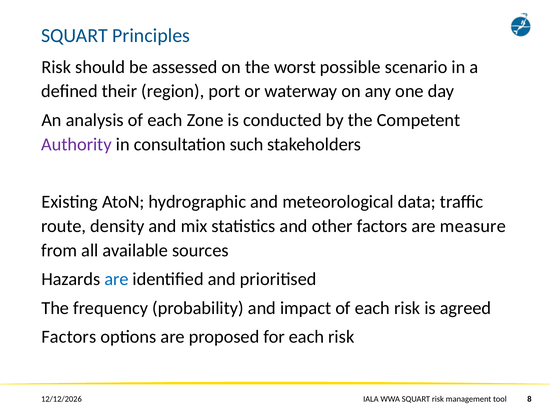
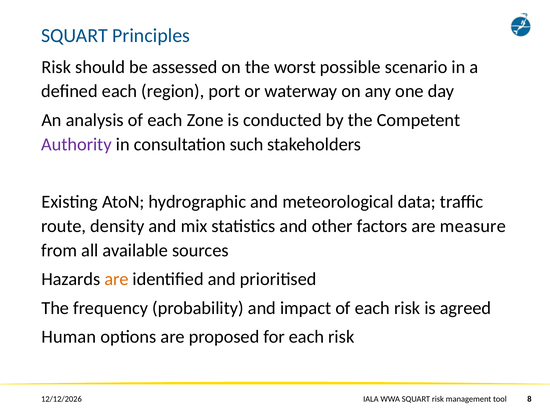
defined their: their -> each
are at (116, 279) colour: blue -> orange
Factors at (69, 336): Factors -> Human
